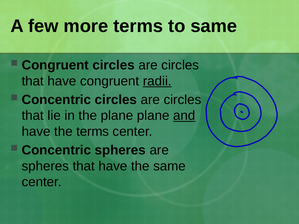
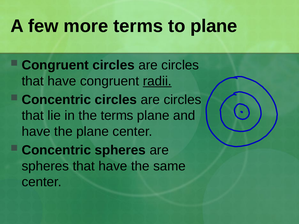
to same: same -> plane
the plane: plane -> terms
and underline: present -> none
the terms: terms -> plane
